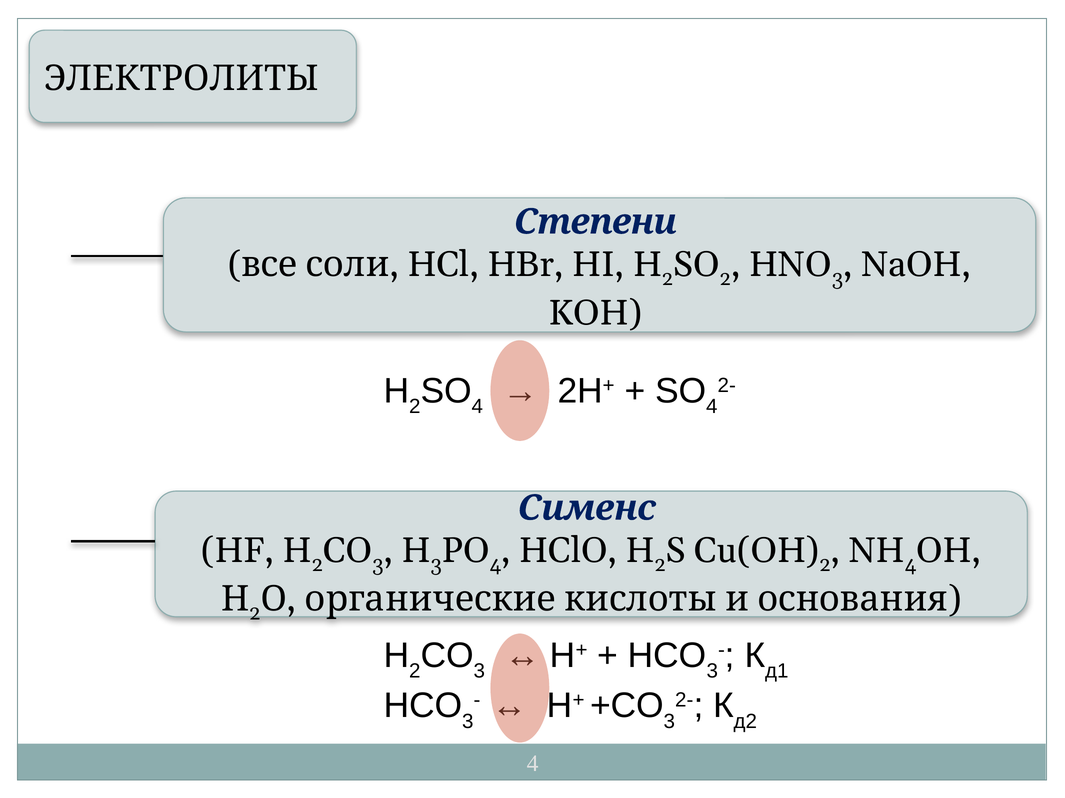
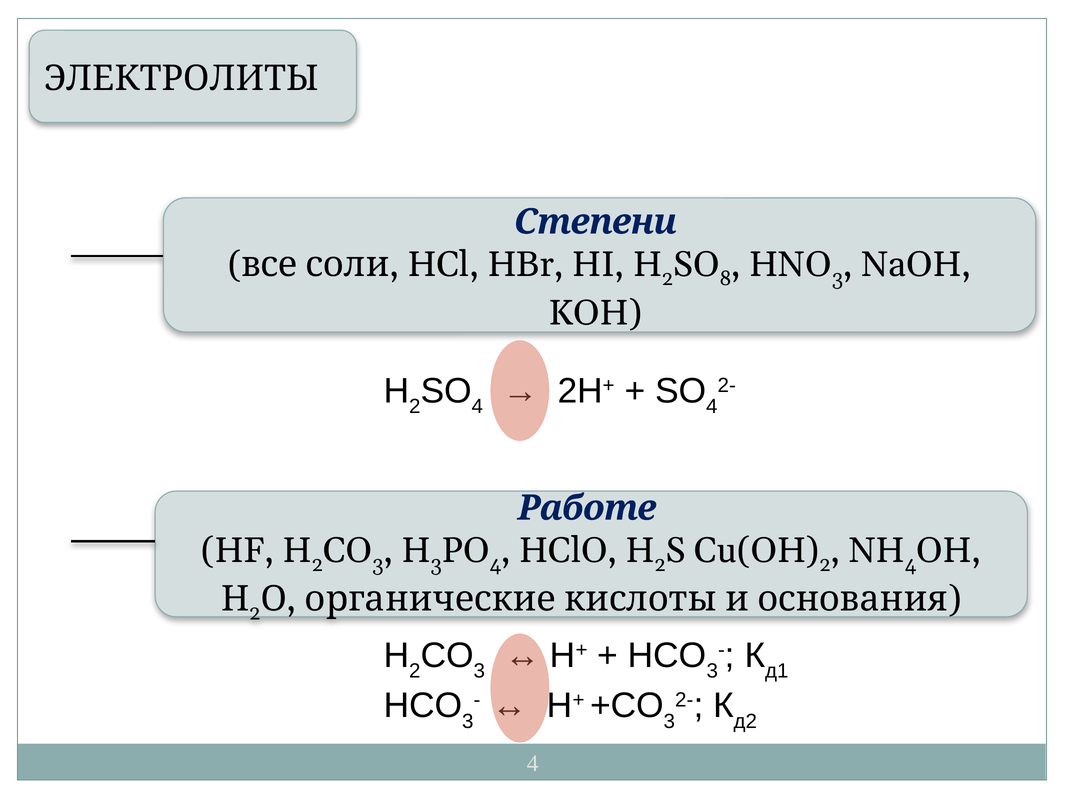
2 at (725, 278): 2 -> 8
Сименс: Сименс -> Работе
